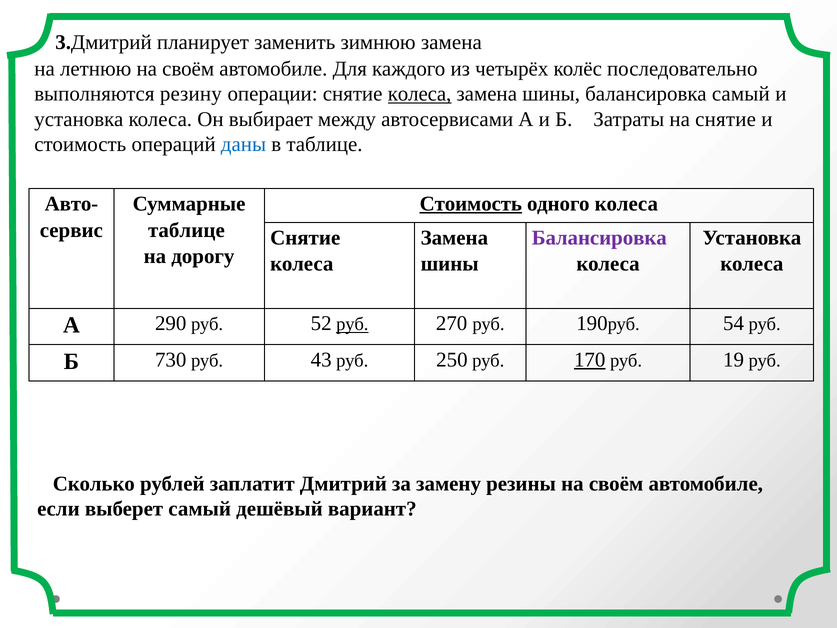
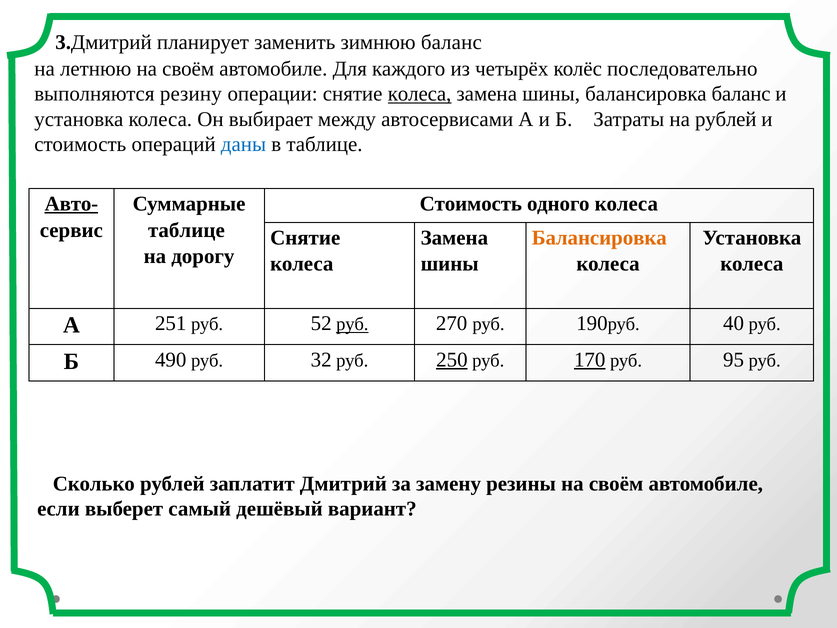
зимнюю замена: замена -> баланс
балансировка самый: самый -> баланс
на снятие: снятие -> рублей
Авто- underline: none -> present
Стоимость at (471, 204) underline: present -> none
Балансировка at (599, 238) colour: purple -> orange
290: 290 -> 251
54: 54 -> 40
730: 730 -> 490
43: 43 -> 32
250 underline: none -> present
19: 19 -> 95
